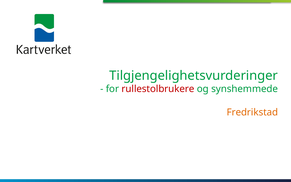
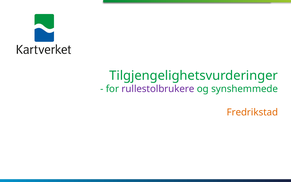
rullestolbrukere colour: red -> purple
